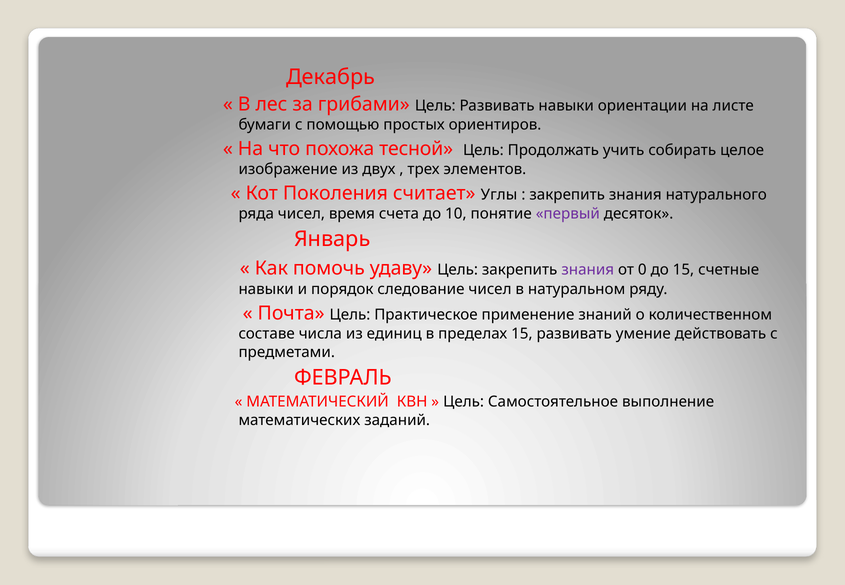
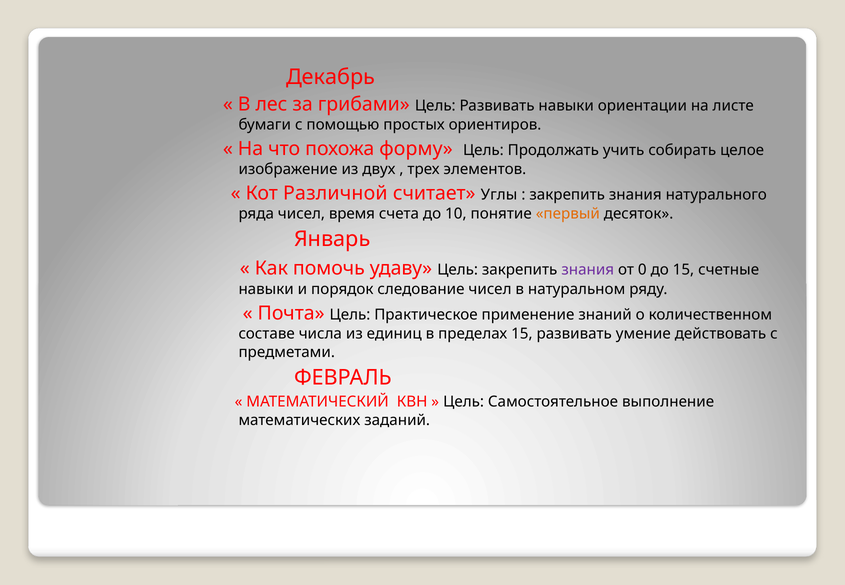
тесной: тесной -> форму
Поколения: Поколения -> Различной
первый colour: purple -> orange
